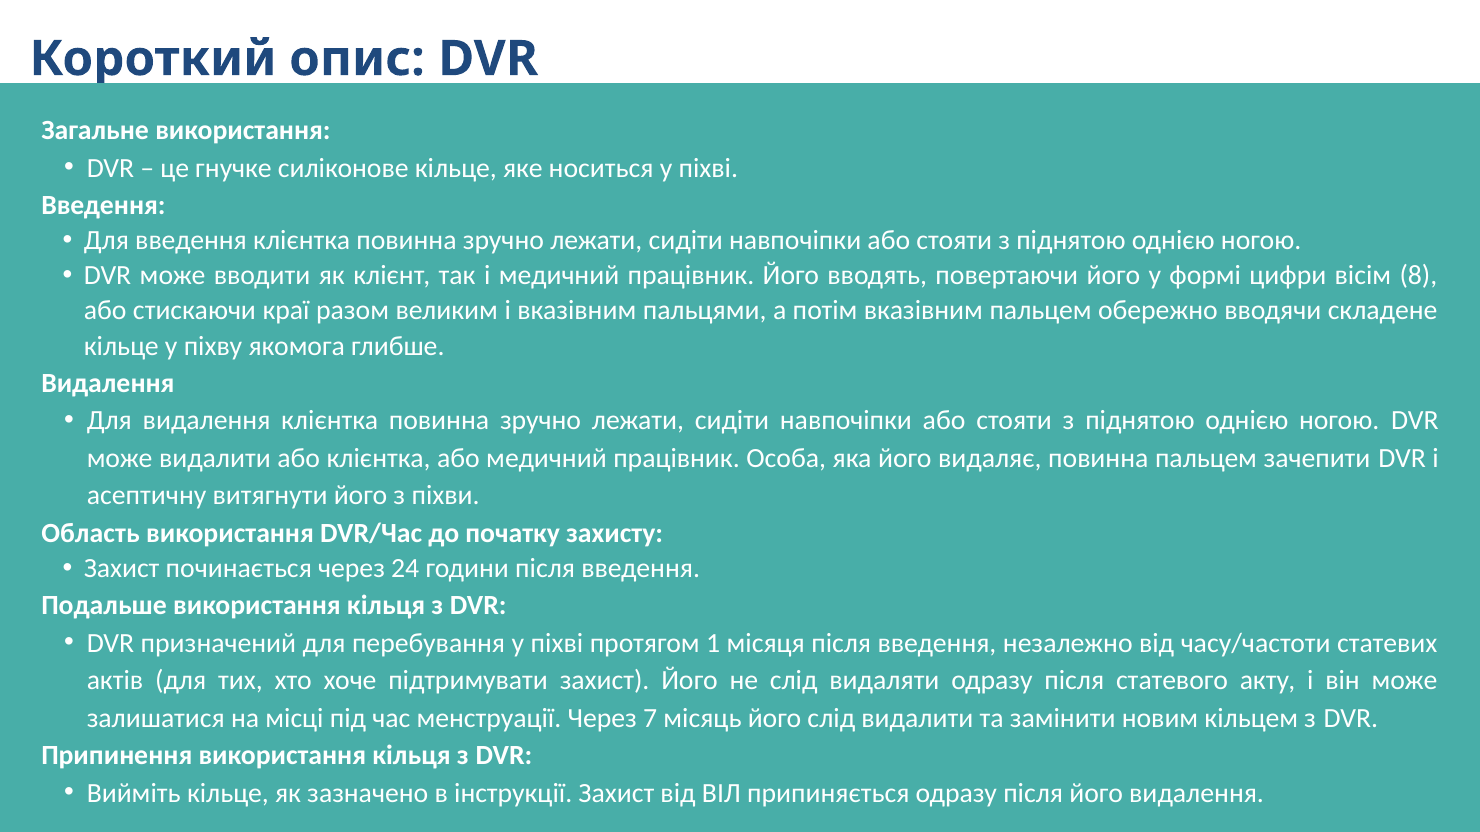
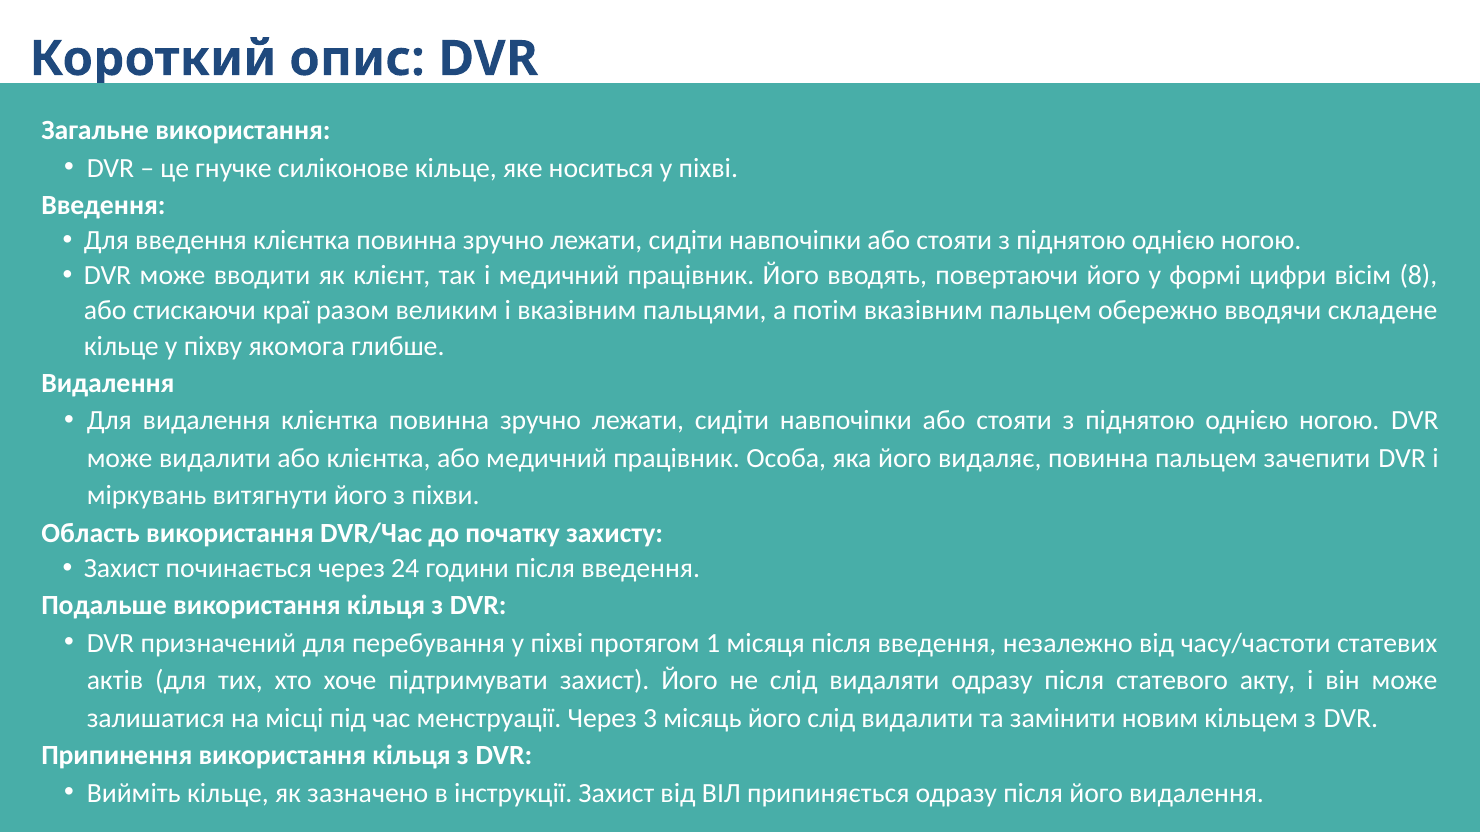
асептичну: асептичну -> міркувань
7: 7 -> 3
